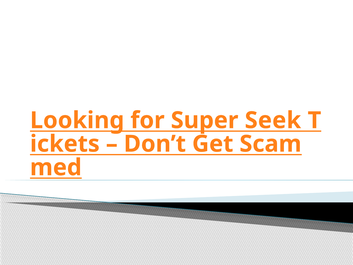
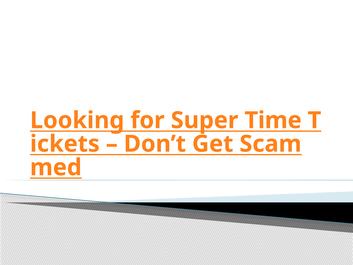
Seek: Seek -> Time
